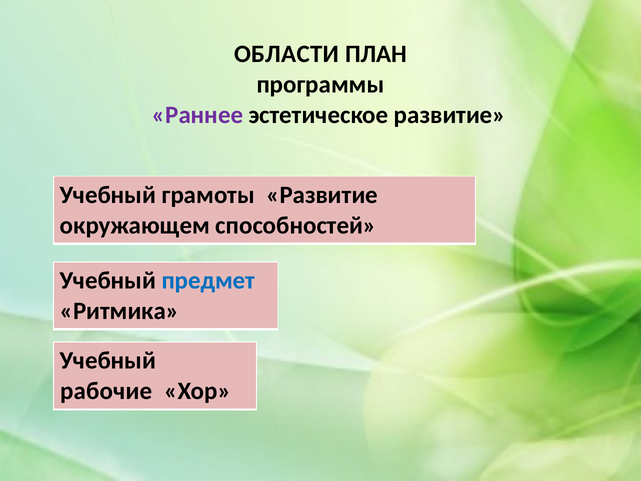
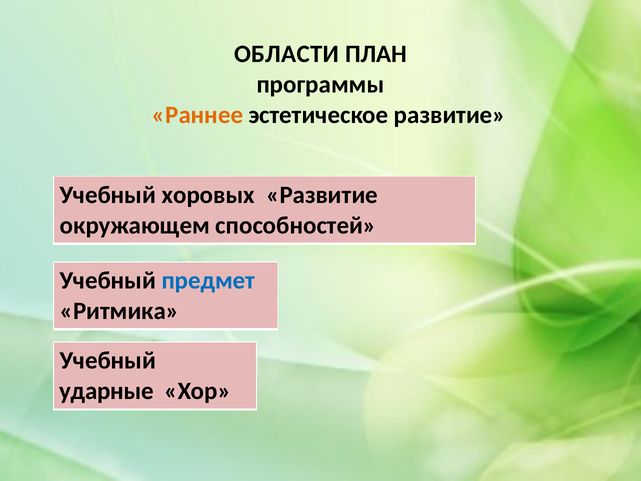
Раннее colour: purple -> orange
грамоты: грамоты -> хоровых
рабочие: рабочие -> ударные
